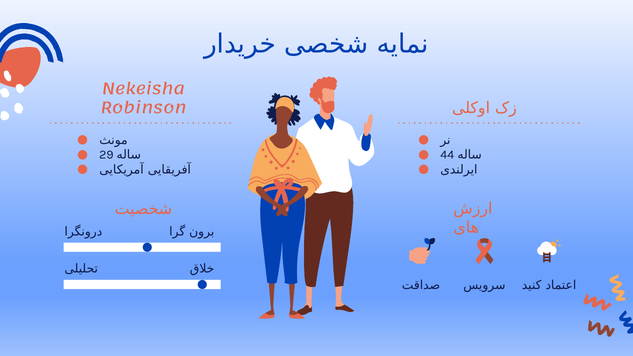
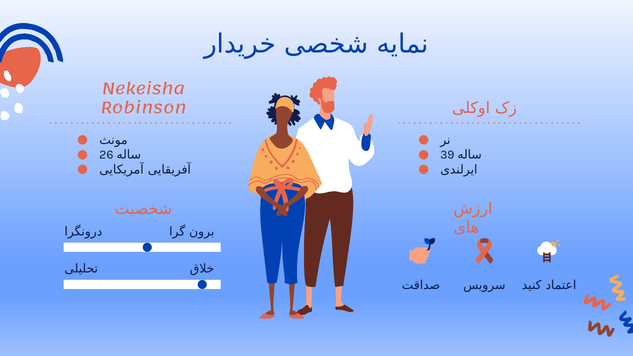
29: 29 -> 26
44: 44 -> 39
